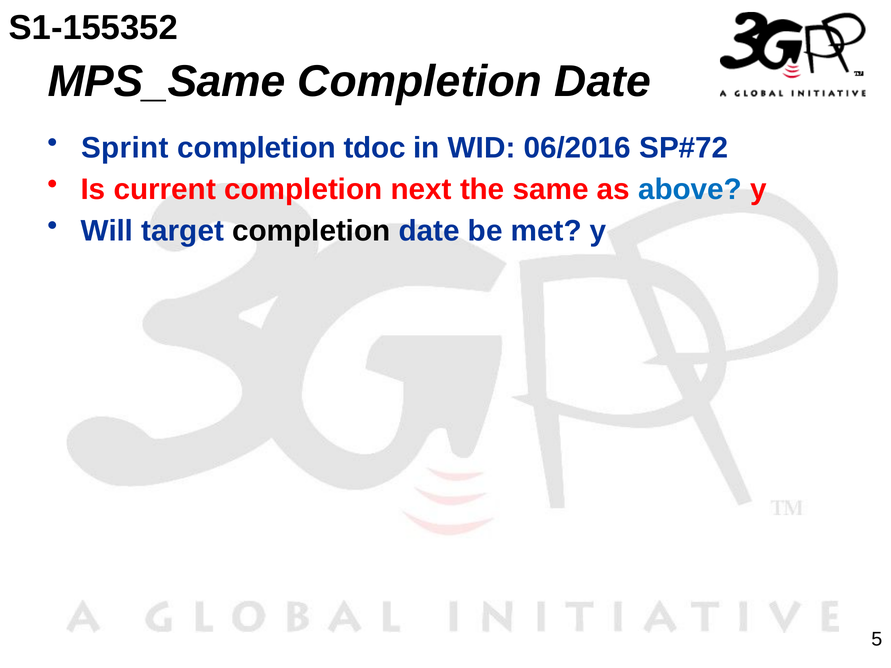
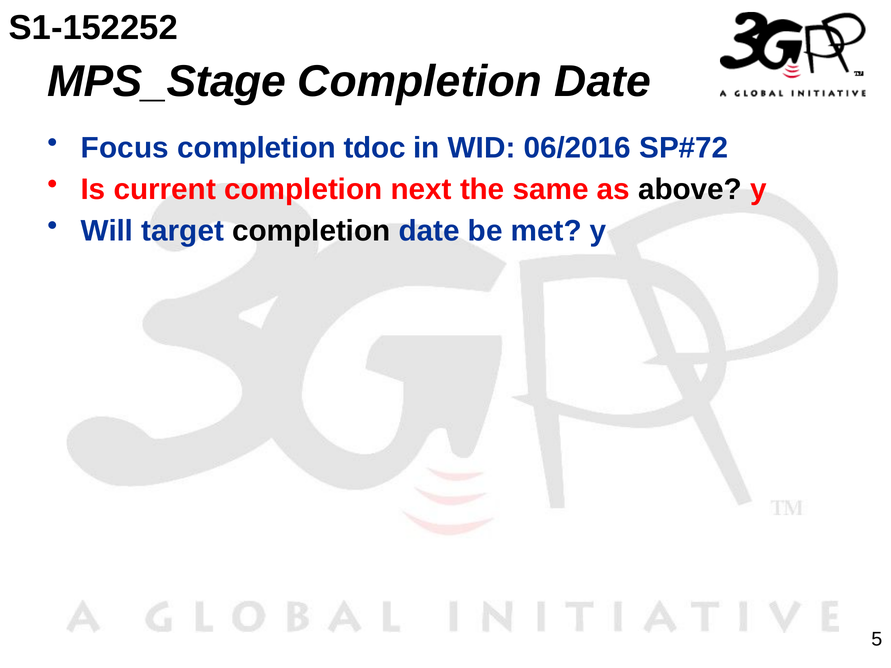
S1-155352: S1-155352 -> S1-152252
MPS_Same: MPS_Same -> MPS_Stage
Sprint: Sprint -> Focus
above colour: blue -> black
